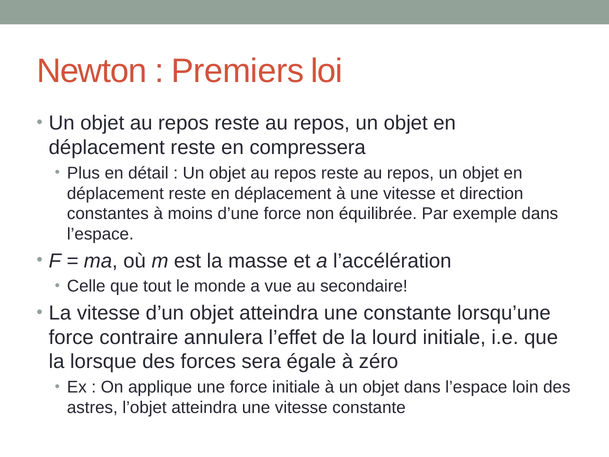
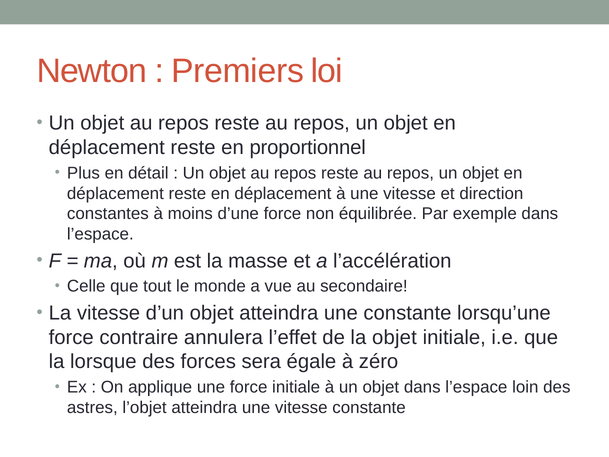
compressera: compressera -> proportionnel
la lourd: lourd -> objet
